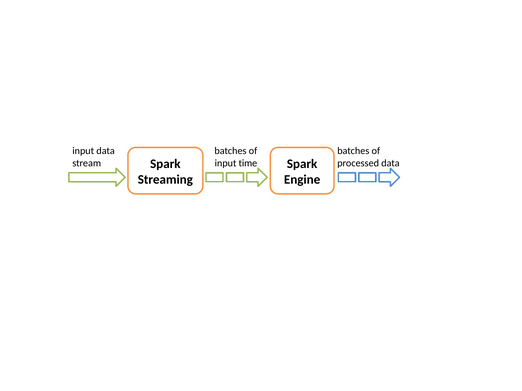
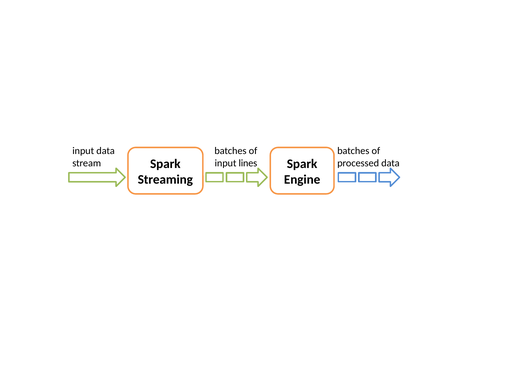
time: time -> lines
